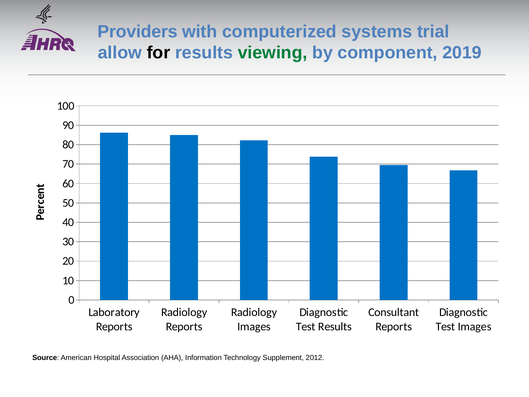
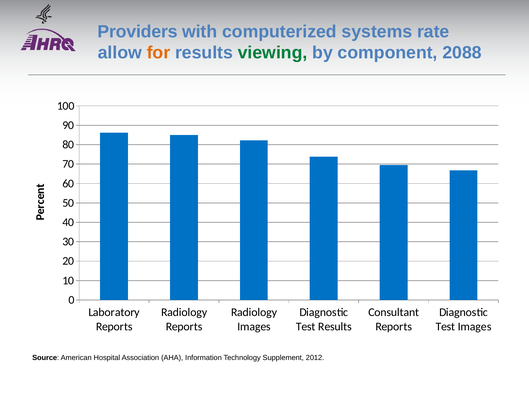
trial: trial -> rate
for colour: black -> orange
2019: 2019 -> 2088
